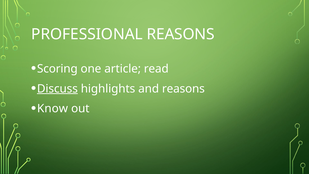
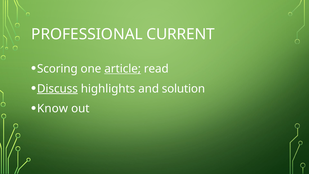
PROFESSIONAL REASONS: REASONS -> CURRENT
article underline: none -> present
and reasons: reasons -> solution
